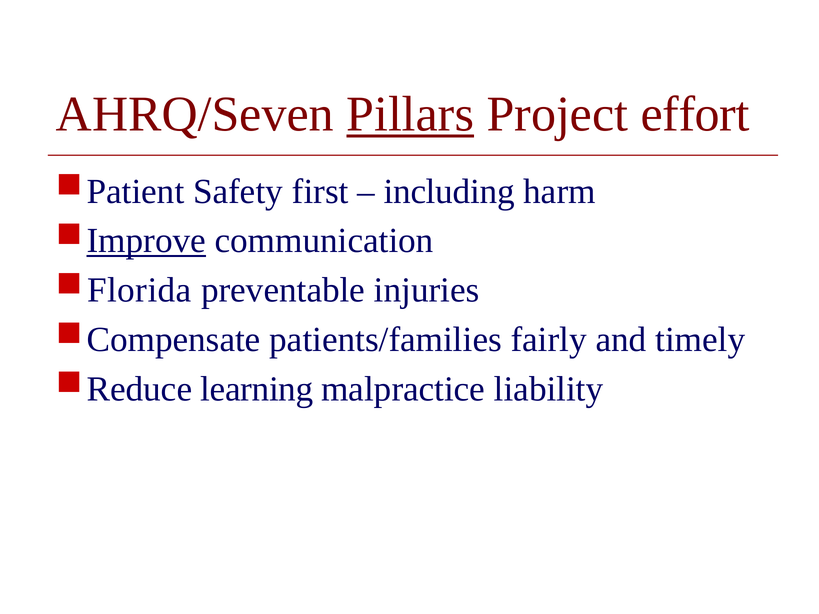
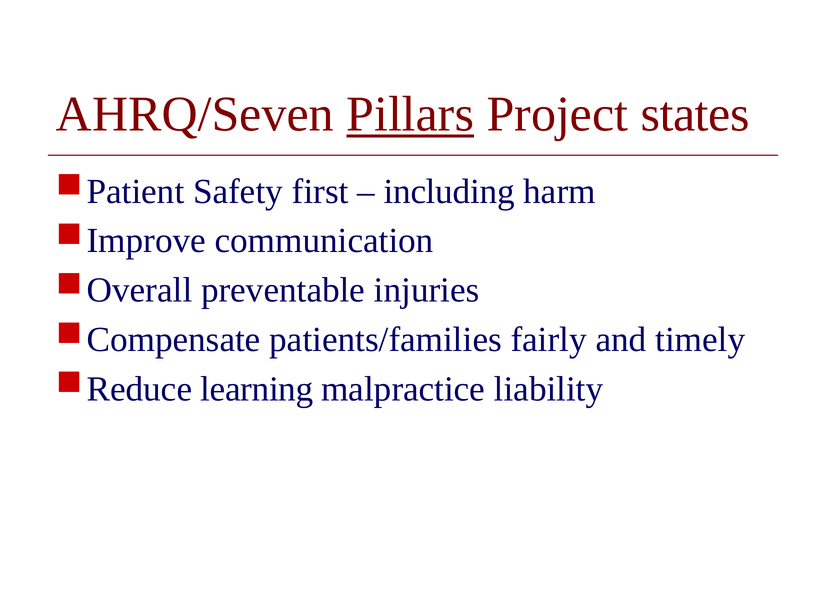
effort: effort -> states
Improve underline: present -> none
Florida: Florida -> Overall
